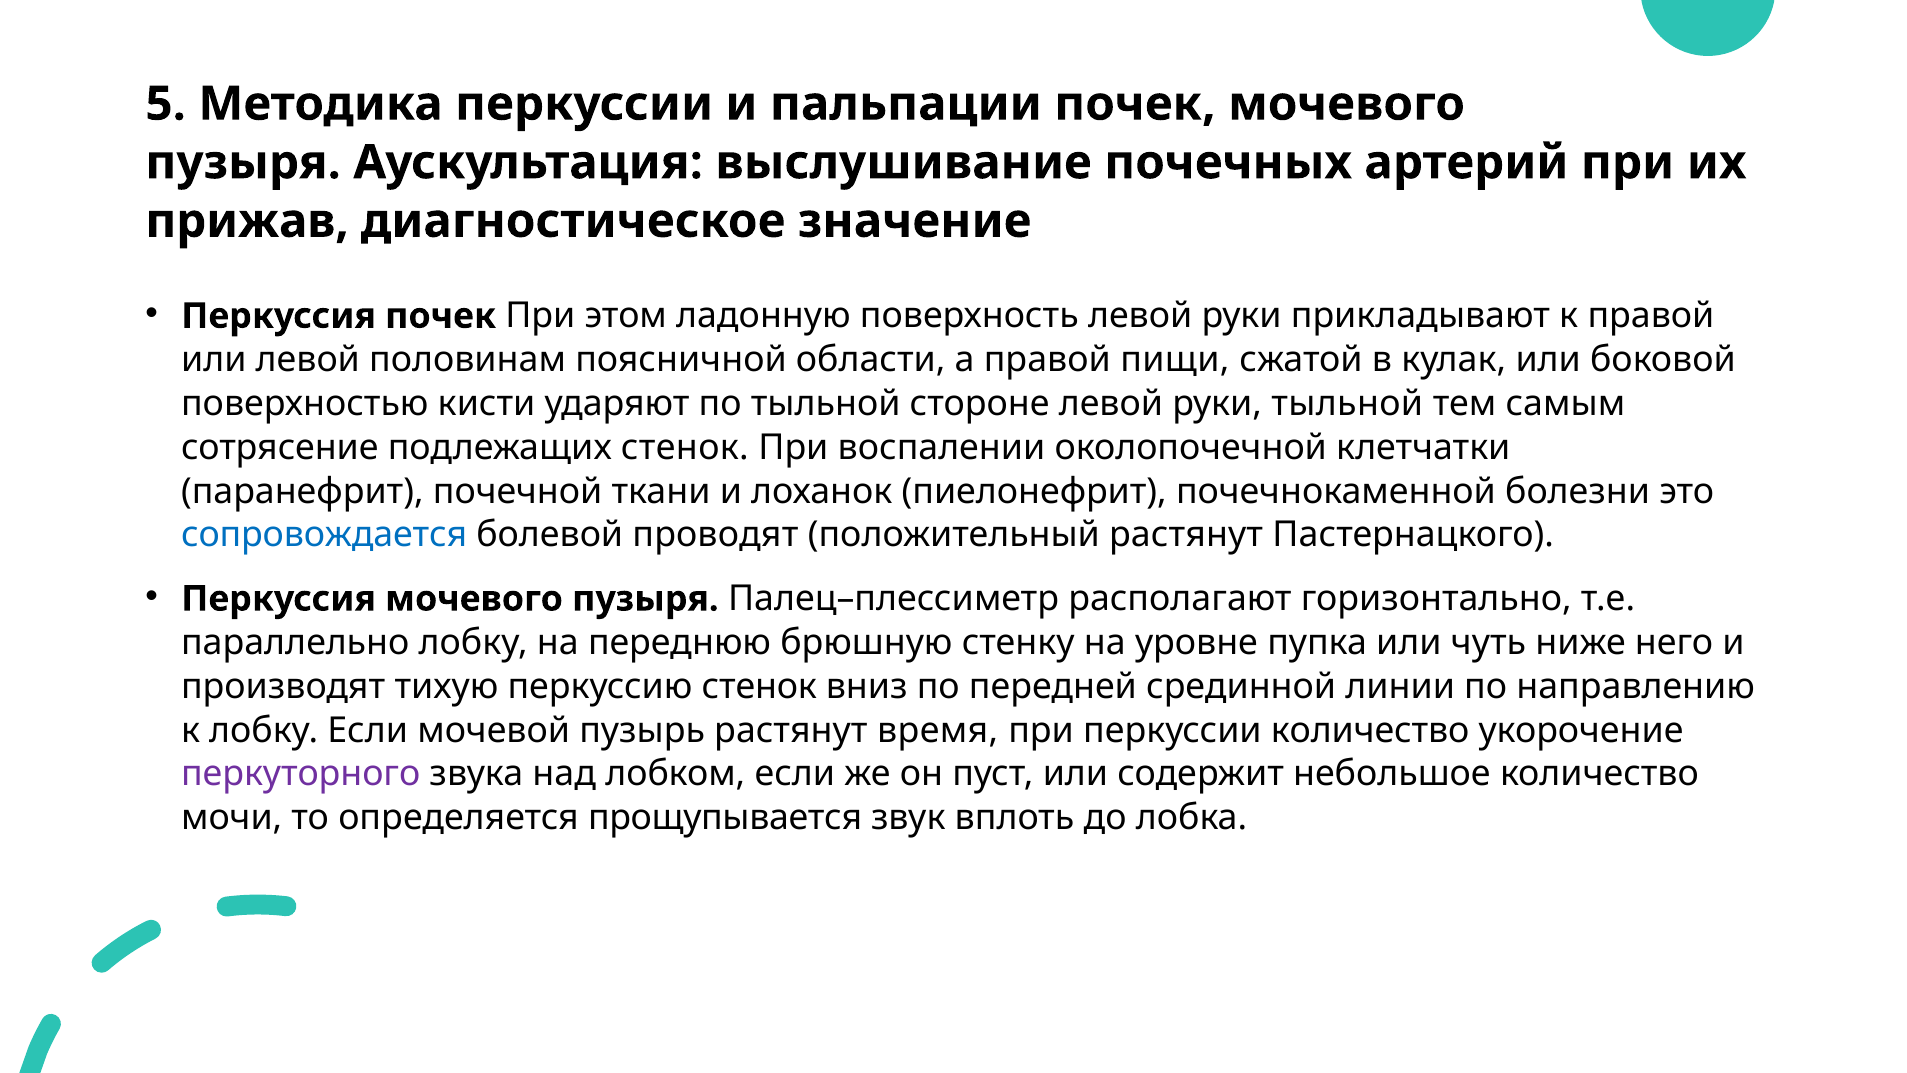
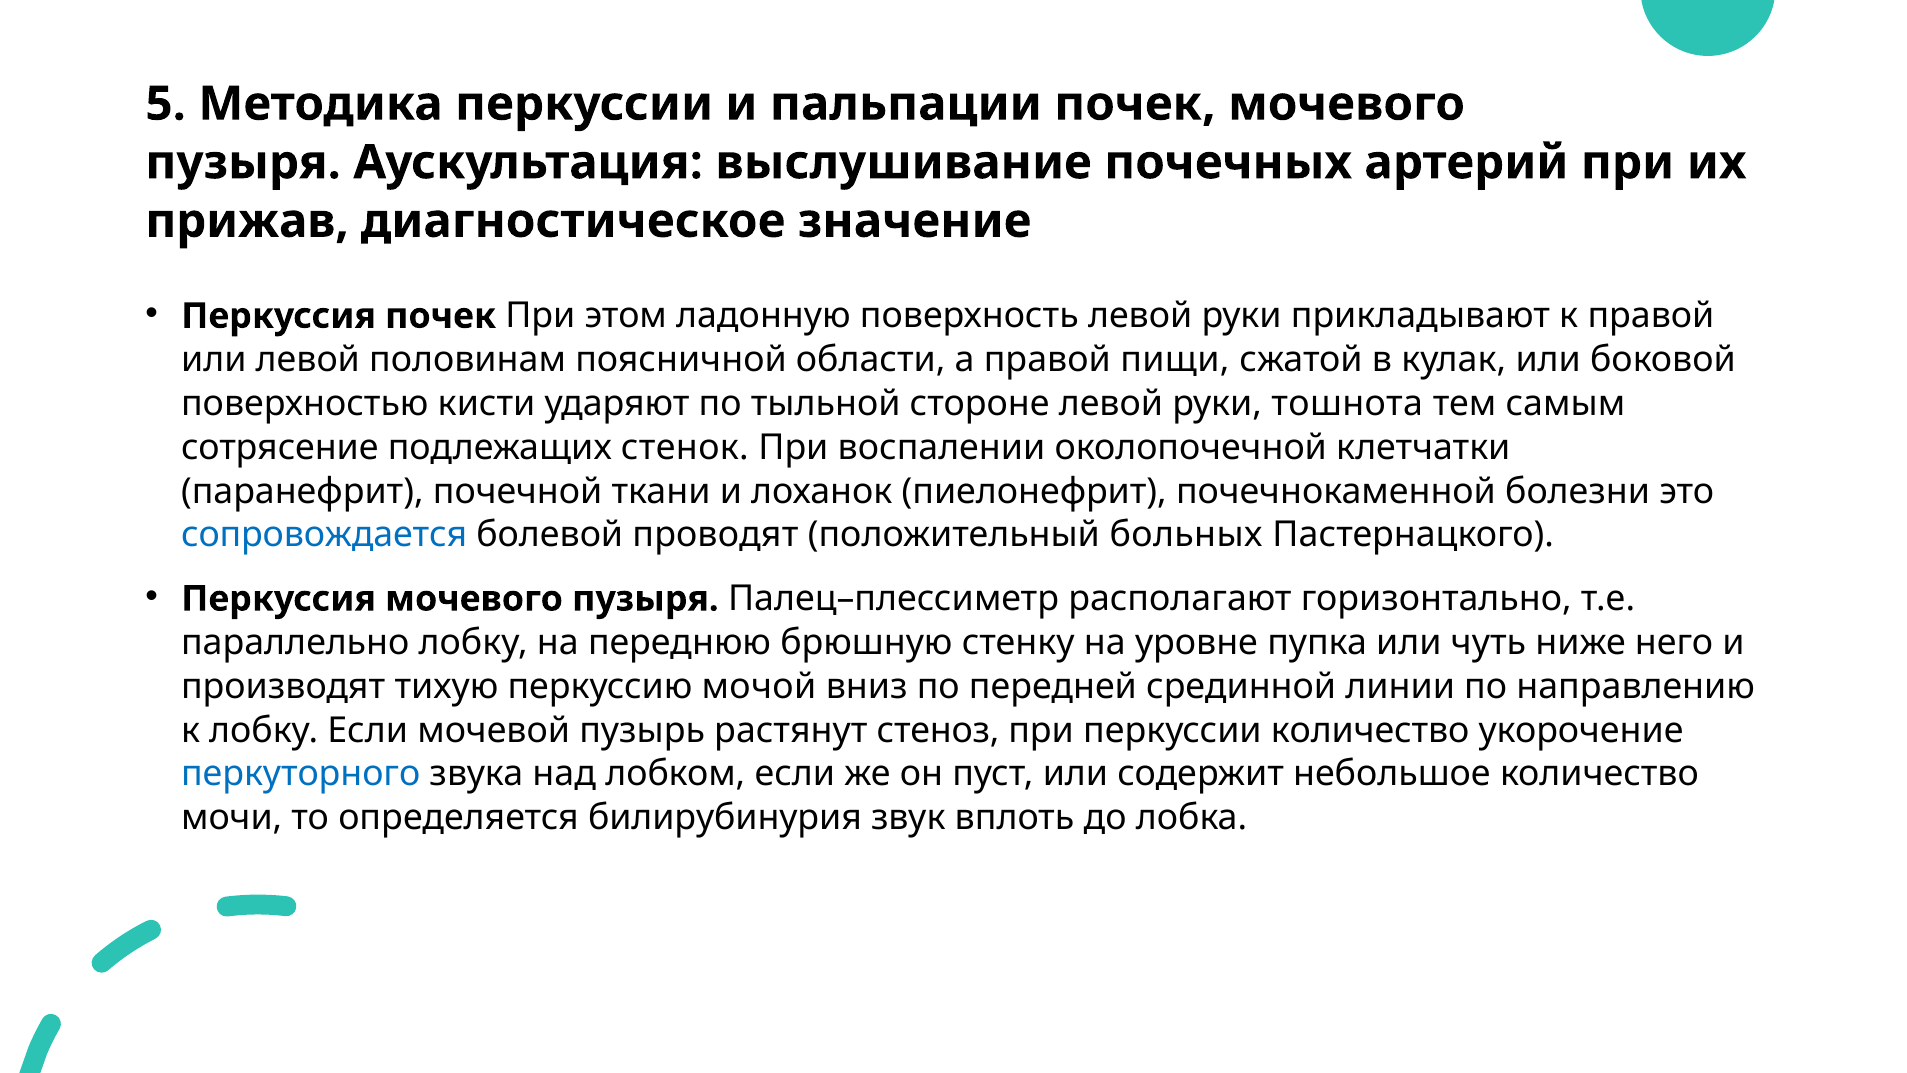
руки тыльной: тыльной -> тошнота
положительный растянут: растянут -> больных
перкуссию стенок: стенок -> мочой
время: время -> стеноз
перкуторного colour: purple -> blue
прощупывается: прощупывается -> билирубинурия
